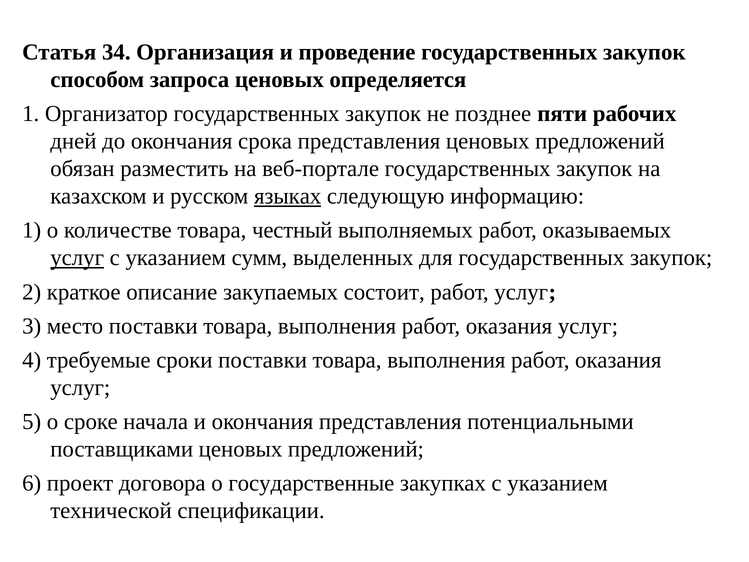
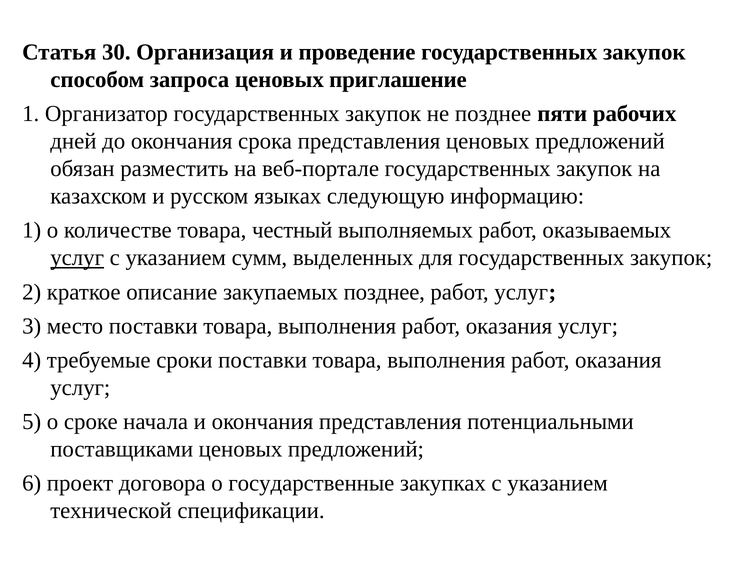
34: 34 -> 30
определяется: определяется -> приглашение
языках underline: present -> none
закупаемых состоит: состоит -> позднее
